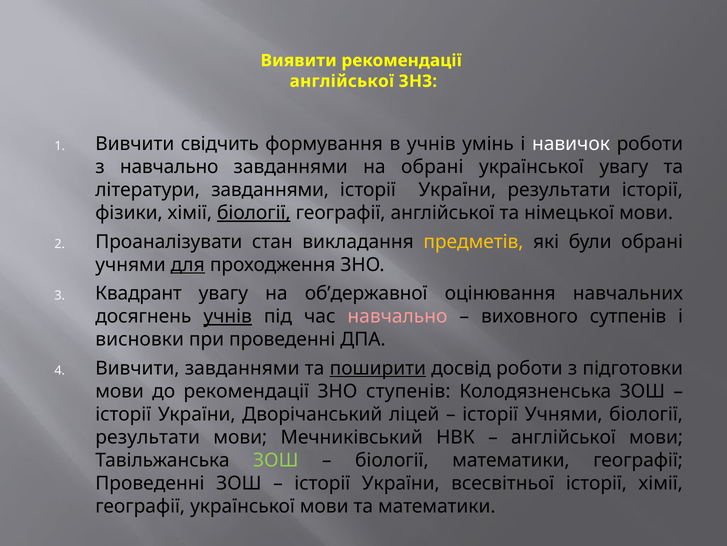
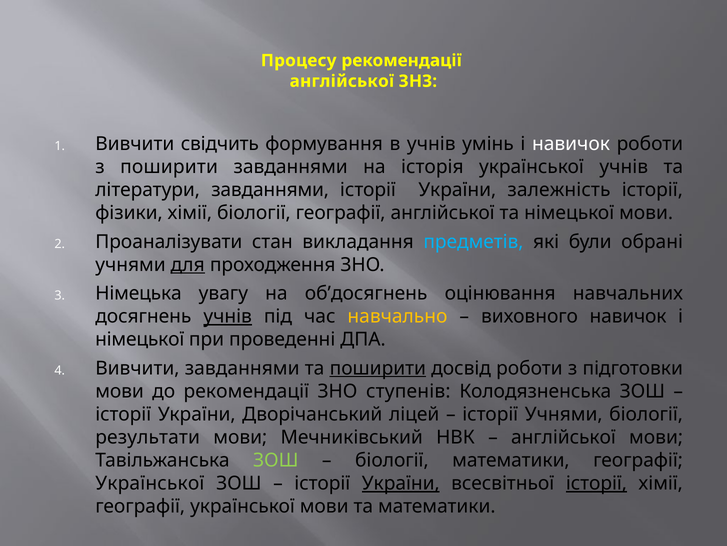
Виявити: Виявити -> Процесу
з навчально: навчально -> поширити
на обрані: обрані -> історія
української увагу: увагу -> учнів
України результати: результати -> залежність
біології at (254, 213) underline: present -> none
предметів colour: yellow -> light blue
Квадрант: Квадрант -> Німецька
об’державної: об’державної -> об’досягнень
навчально at (397, 316) colour: pink -> yellow
виховного сутпенів: сутпенів -> навичок
висновки at (140, 339): висновки -> німецької
Проведенні at (150, 483): Проведенні -> Української
України at (401, 483) underline: none -> present
історії at (596, 483) underline: none -> present
